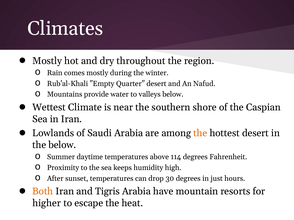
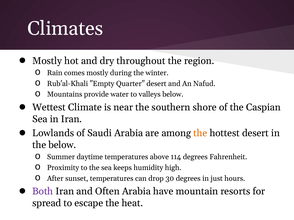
Both colour: orange -> purple
Tigris: Tigris -> Often
higher: higher -> spread
